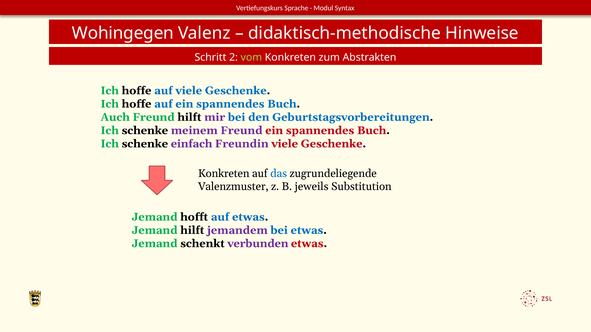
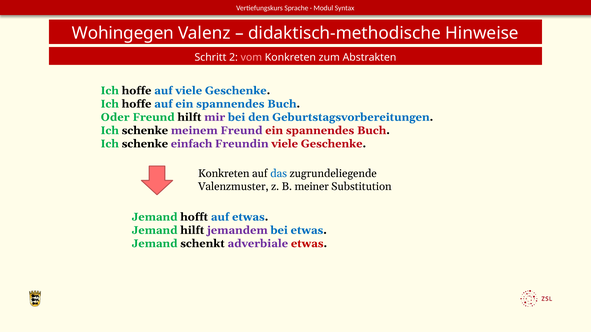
vom colour: light green -> pink
Auch: Auch -> Oder
jeweils: jeweils -> meiner
verbunden: verbunden -> adverbiale
